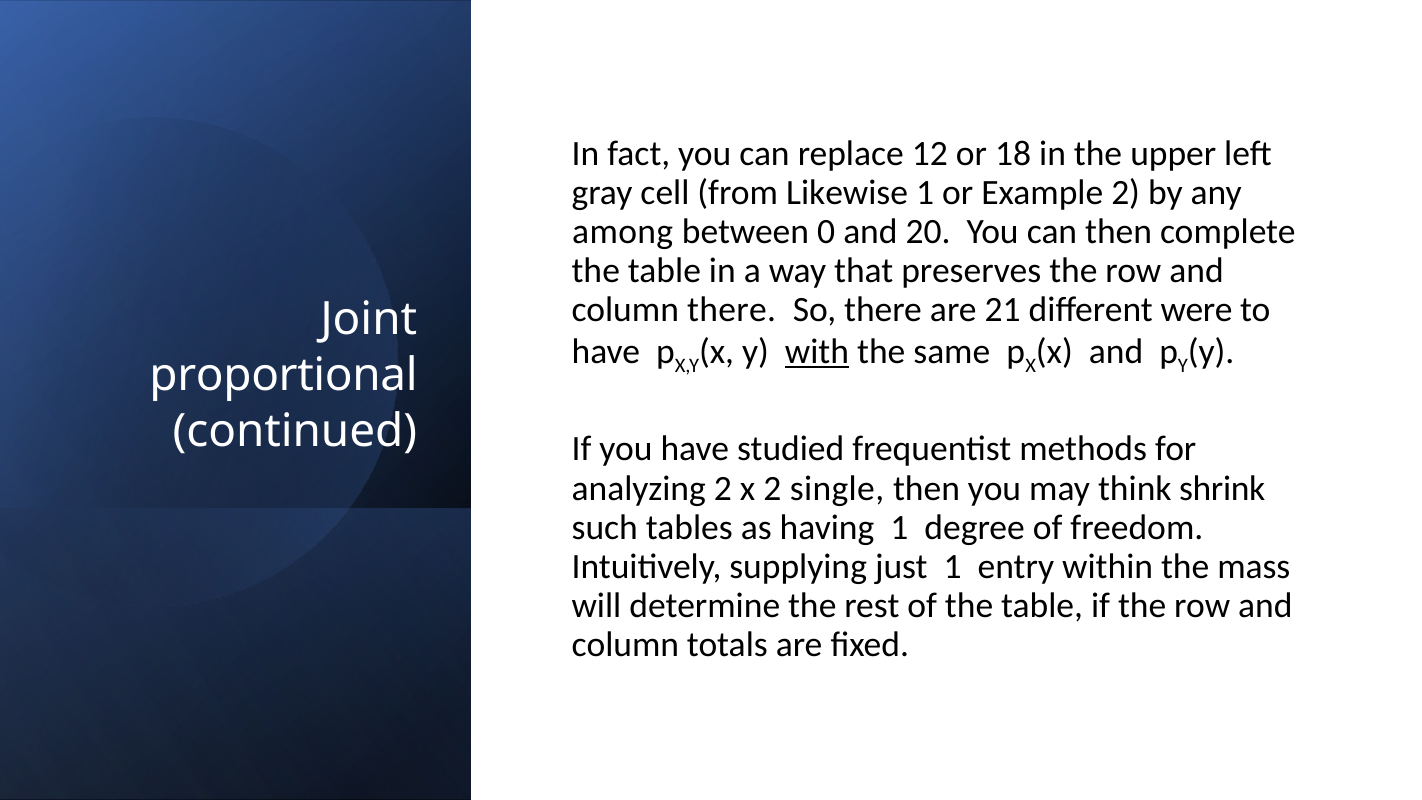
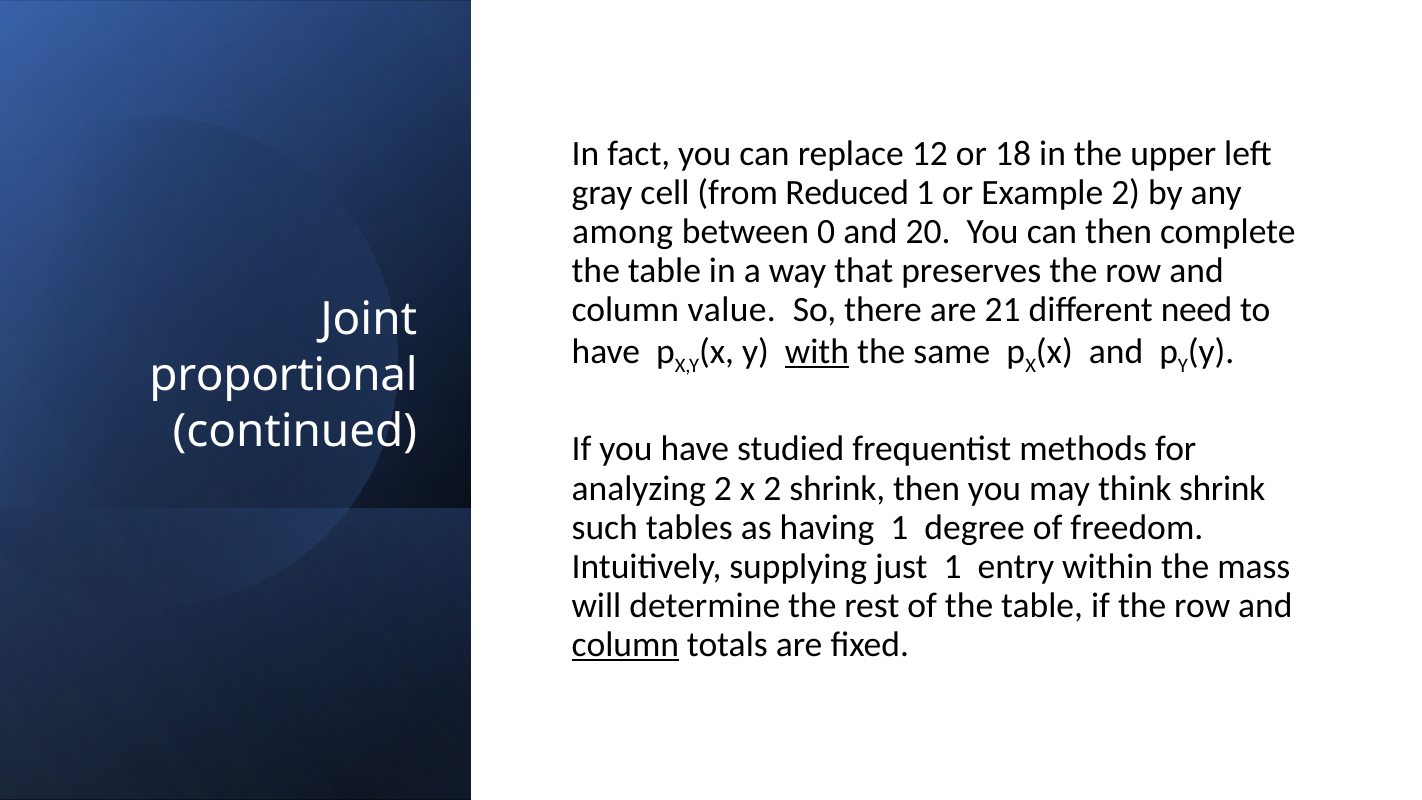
Likewise: Likewise -> Reduced
column there: there -> value
were: were -> need
2 single: single -> shrink
column at (625, 644) underline: none -> present
